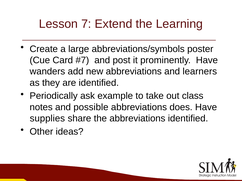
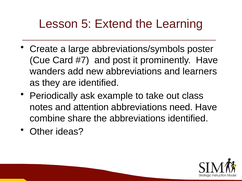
7: 7 -> 5
possible: possible -> attention
does: does -> need
supplies: supplies -> combine
